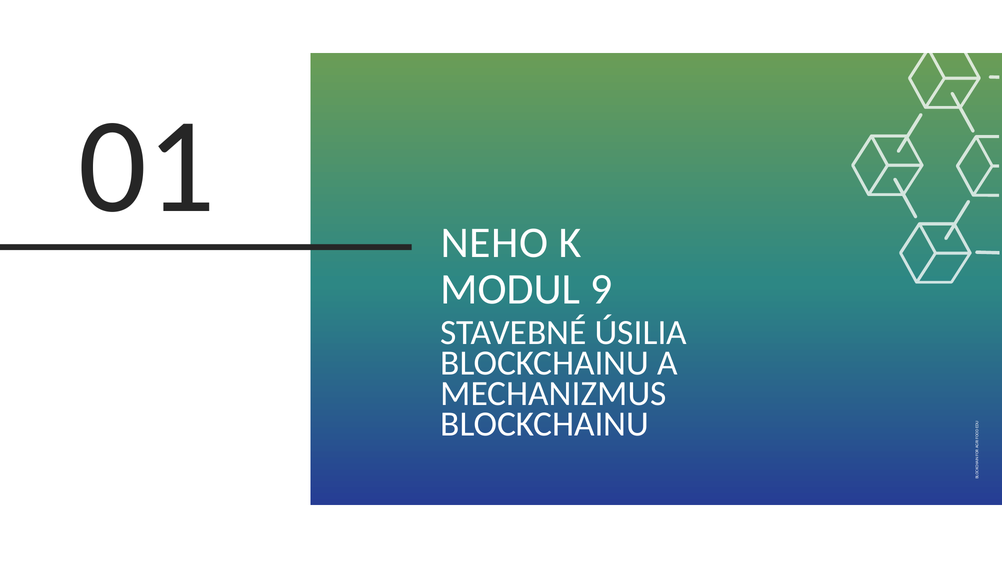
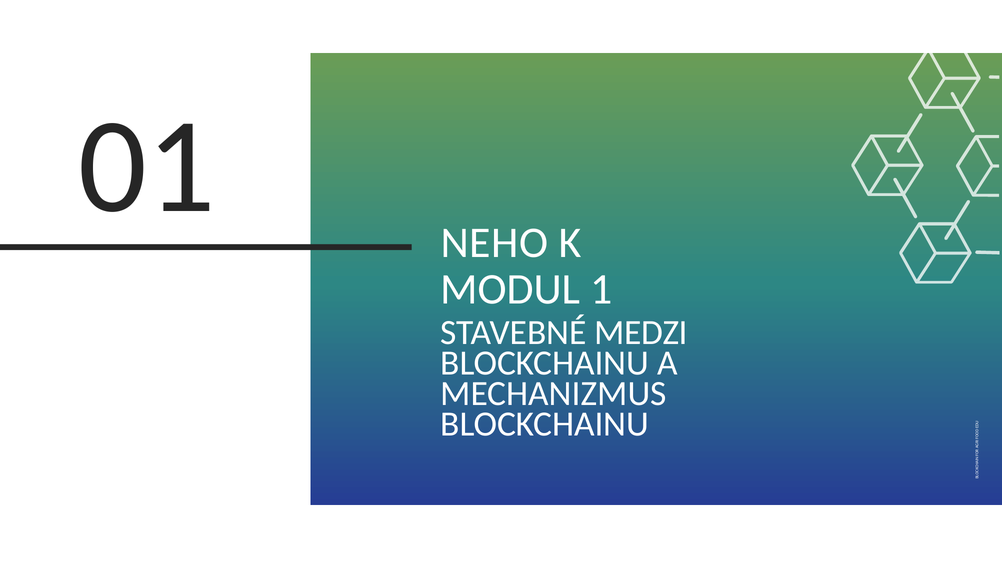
9: 9 -> 1
ÚSILIA: ÚSILIA -> MEDZI
